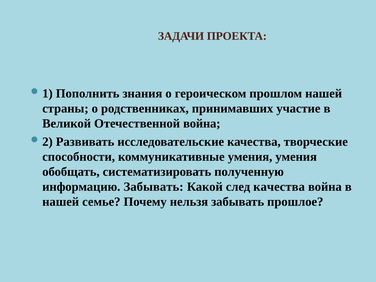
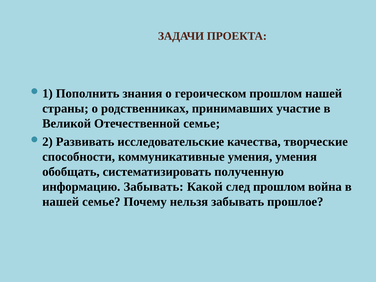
Отечественной война: война -> семье
след качества: качества -> прошлом
